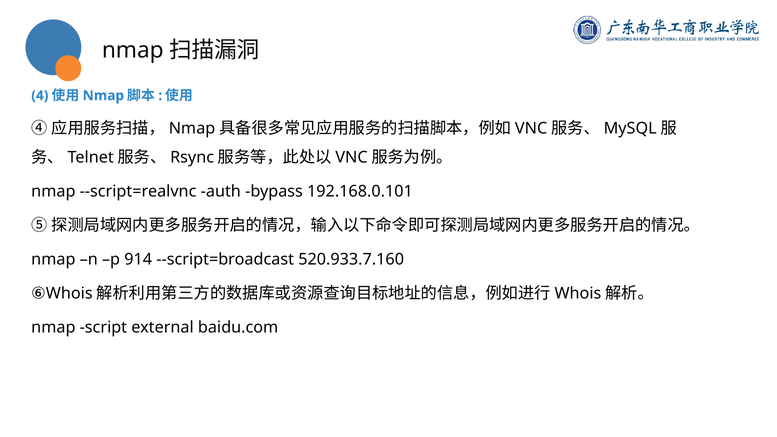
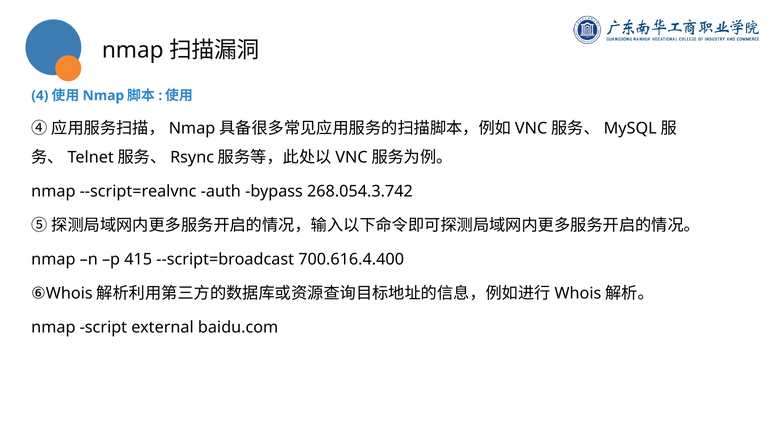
192.168.0.101: 192.168.0.101 -> 268.054.3.742
914: 914 -> 415
520.933.7.160: 520.933.7.160 -> 700.616.4.400
